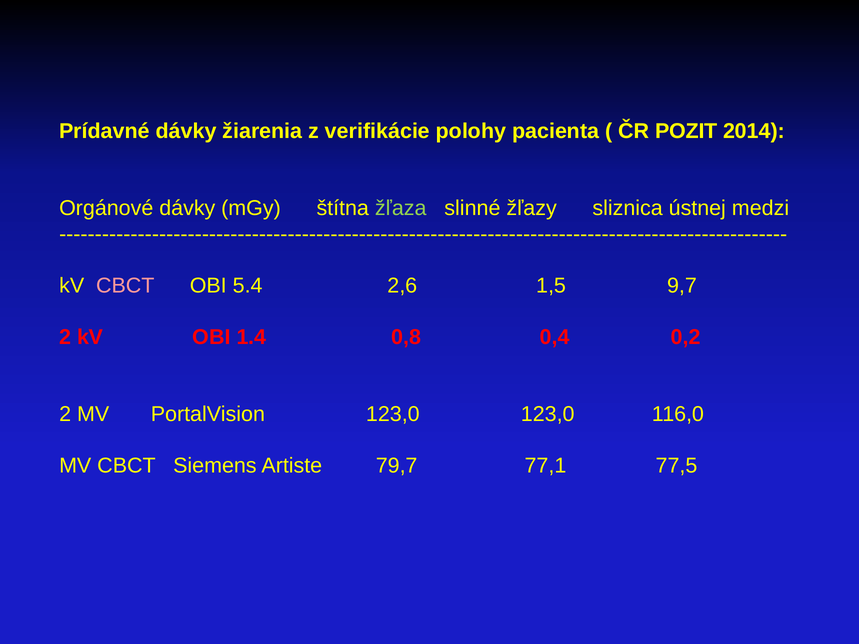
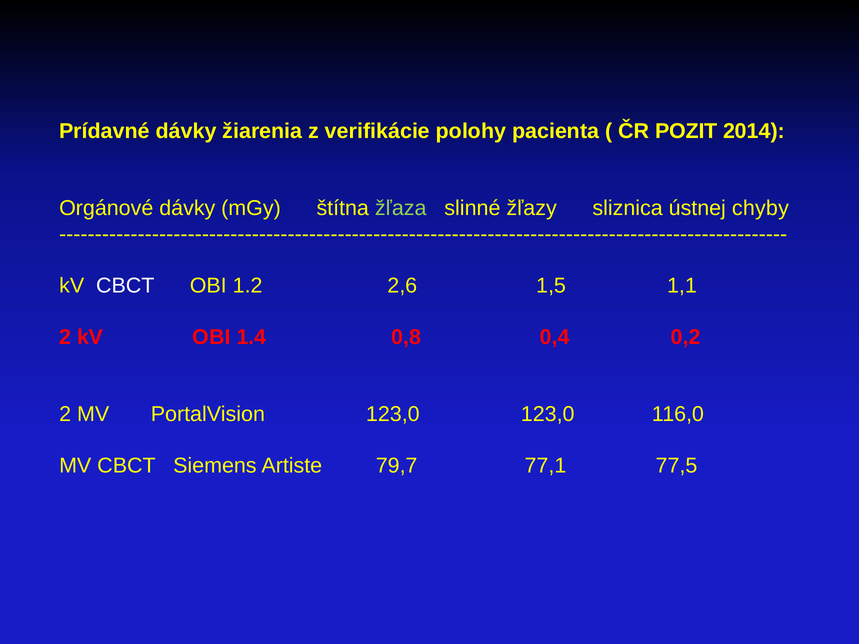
medzi: medzi -> chyby
CBCT at (125, 286) colour: pink -> white
5.4: 5.4 -> 1.2
9,7: 9,7 -> 1,1
